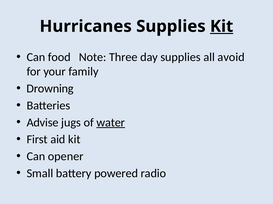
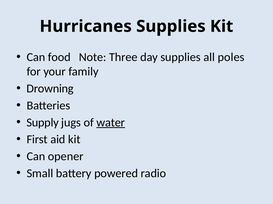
Kit at (222, 26) underline: present -> none
avoid: avoid -> poles
Advise: Advise -> Supply
